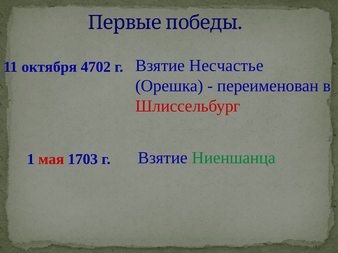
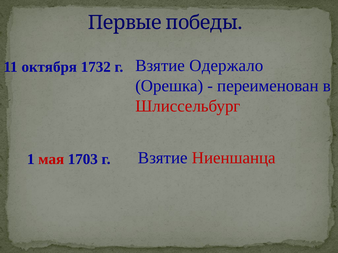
4702: 4702 -> 1732
Несчастье: Несчастье -> Одержало
Ниеншанца colour: green -> red
